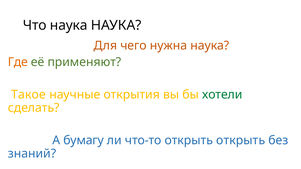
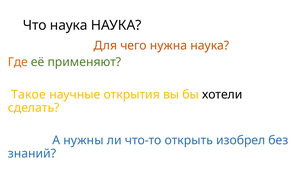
хотели colour: green -> black
бумагу: бумагу -> нужны
открыть открыть: открыть -> изобрел
